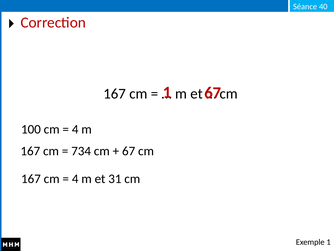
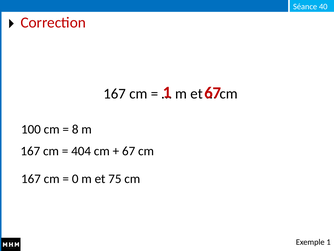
4 at (75, 129): 4 -> 8
734: 734 -> 404
4 at (75, 179): 4 -> 0
31: 31 -> 75
